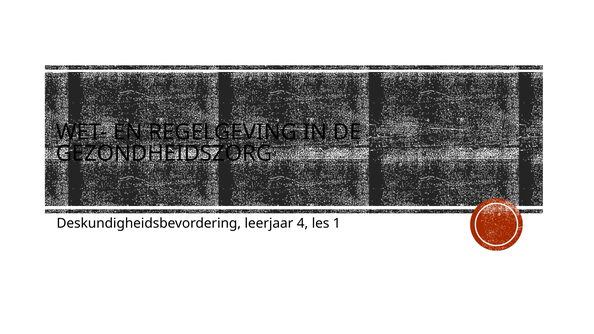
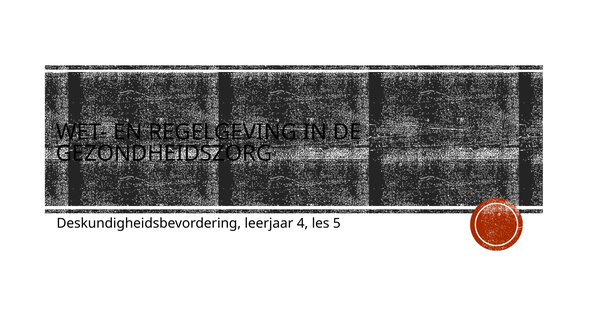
1: 1 -> 5
